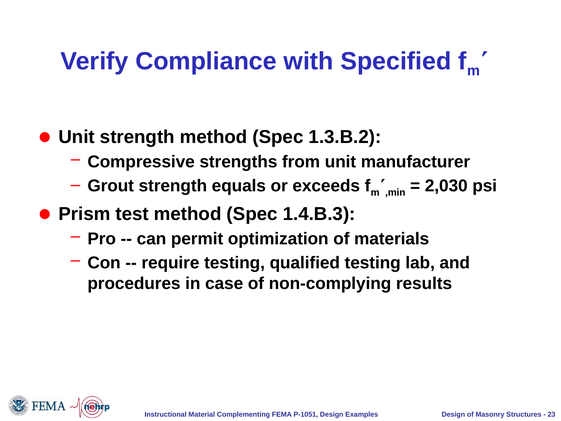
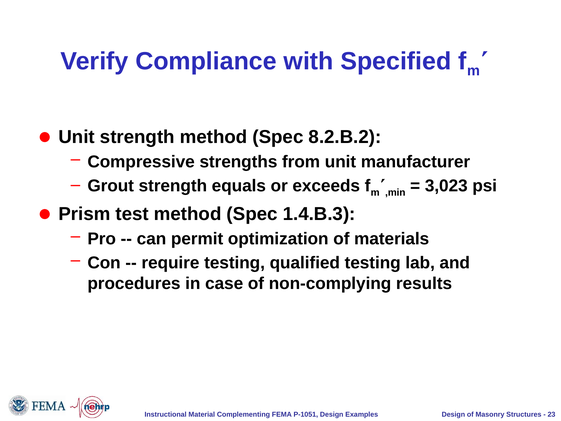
1.3.B.2: 1.3.B.2 -> 8.2.B.2
2,030: 2,030 -> 3,023
